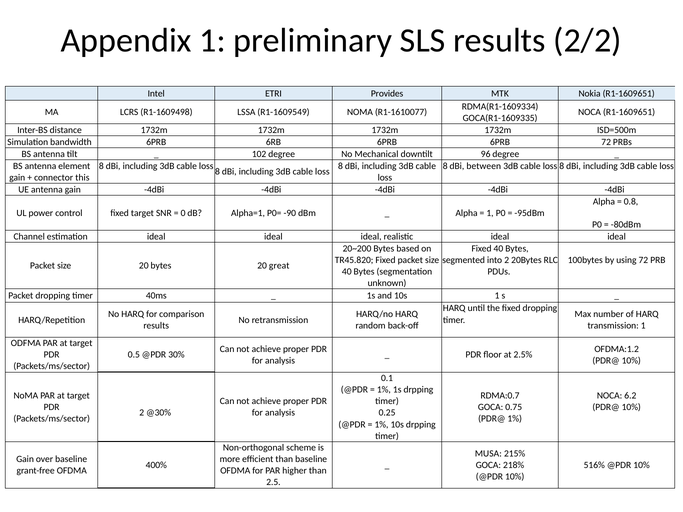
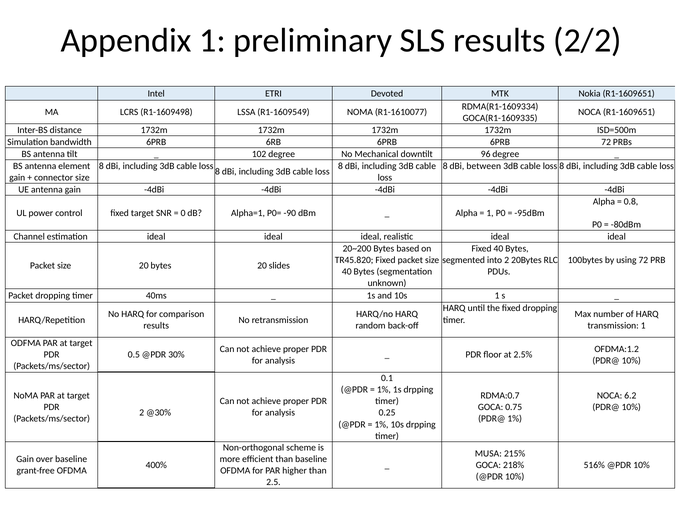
Provides: Provides -> Devoted
connector this: this -> size
great: great -> slides
